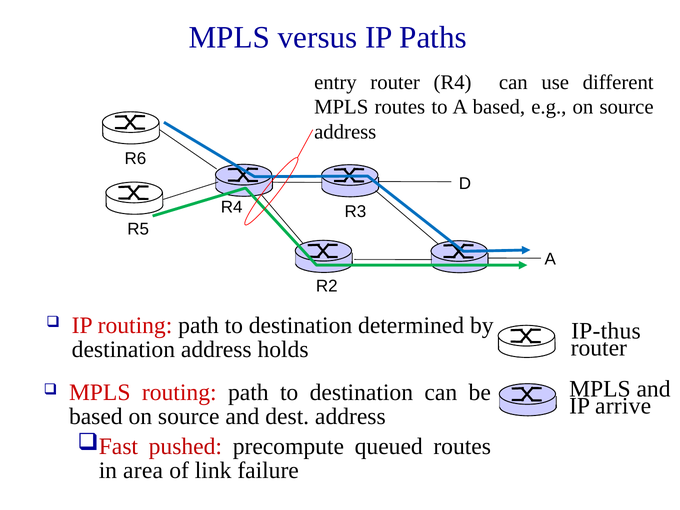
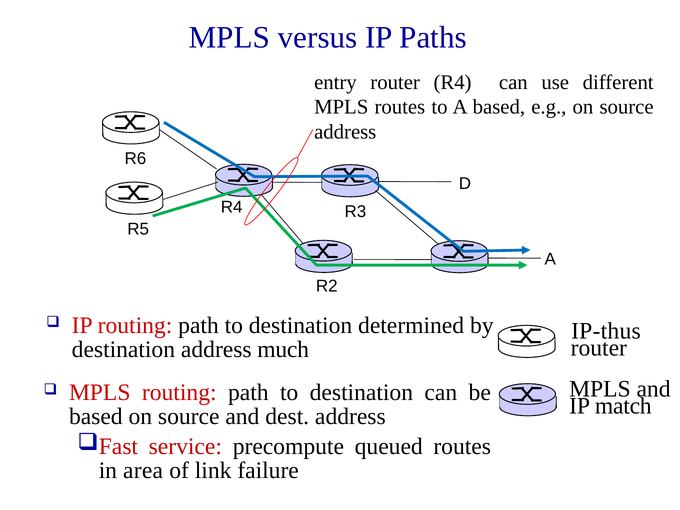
holds: holds -> much
arrive: arrive -> match
pushed: pushed -> service
